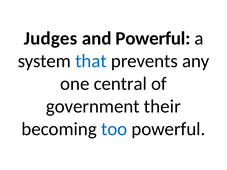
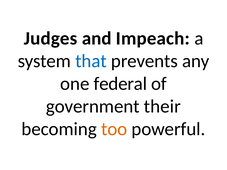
and Powerful: Powerful -> Impeach
central: central -> federal
too colour: blue -> orange
